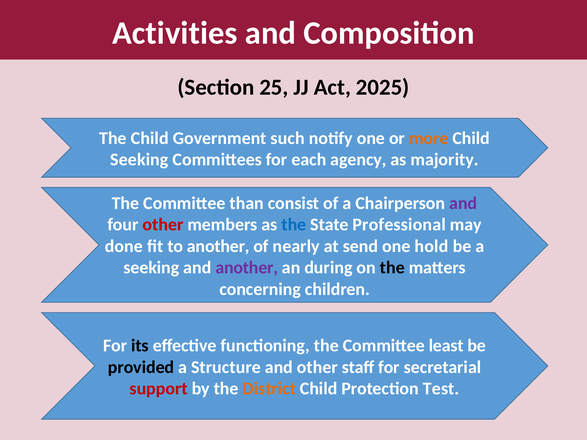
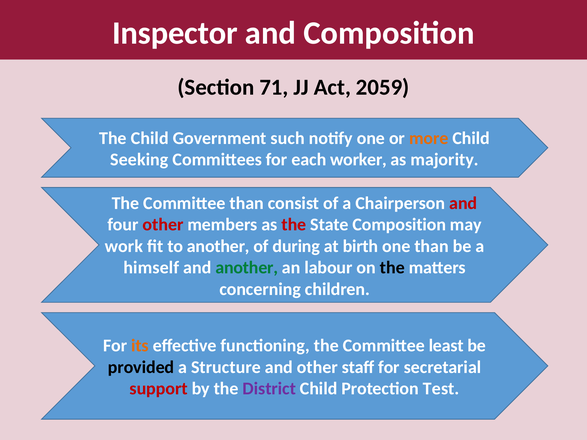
Activities: Activities -> Inspector
25: 25 -> 71
2025: 2025 -> 2059
agency: agency -> worker
and at (463, 203) colour: purple -> red
the at (294, 225) colour: blue -> red
State Professional: Professional -> Composition
done: done -> work
nearly: nearly -> during
send: send -> birth
one hold: hold -> than
seeking at (151, 268): seeking -> himself
another at (247, 268) colour: purple -> green
during: during -> labour
its colour: black -> orange
District colour: orange -> purple
